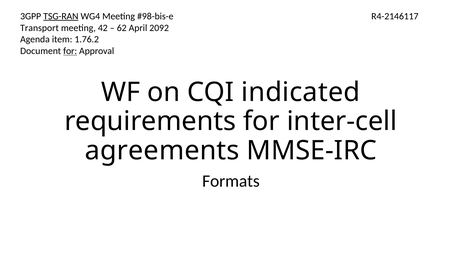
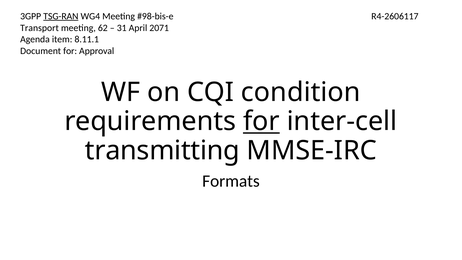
R4-2146117: R4-2146117 -> R4-2606117
42: 42 -> 62
62: 62 -> 31
2092: 2092 -> 2071
1.76.2: 1.76.2 -> 8.11.1
for at (70, 51) underline: present -> none
indicated: indicated -> condition
for at (261, 121) underline: none -> present
agreements: agreements -> transmitting
